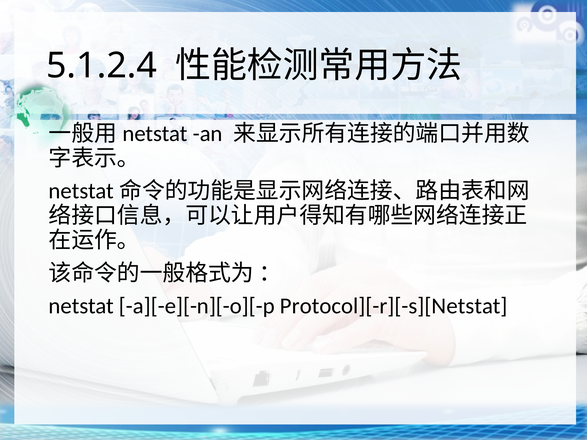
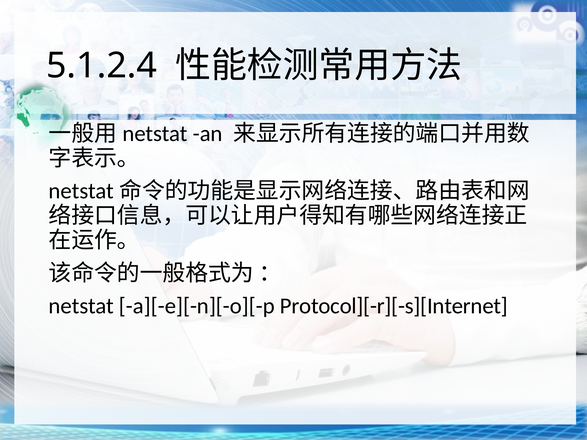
Protocol][-r][-s][Netstat: Protocol][-r][-s][Netstat -> Protocol][-r][-s][Internet
